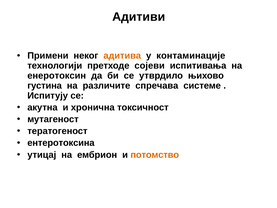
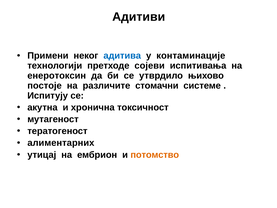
адитива colour: orange -> blue
густина: густина -> постоје
спречава: спречава -> стомачни
ентеротоксина: ентеротоксина -> алиментарних
